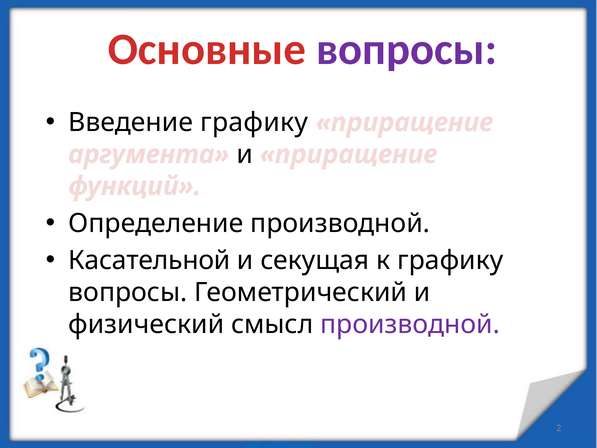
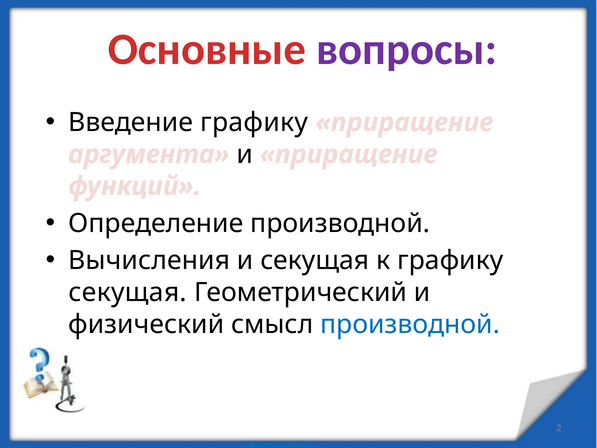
Касательной: Касательной -> Вычисления
вопросы at (128, 292): вопросы -> секущая
производной at (410, 324) colour: purple -> blue
